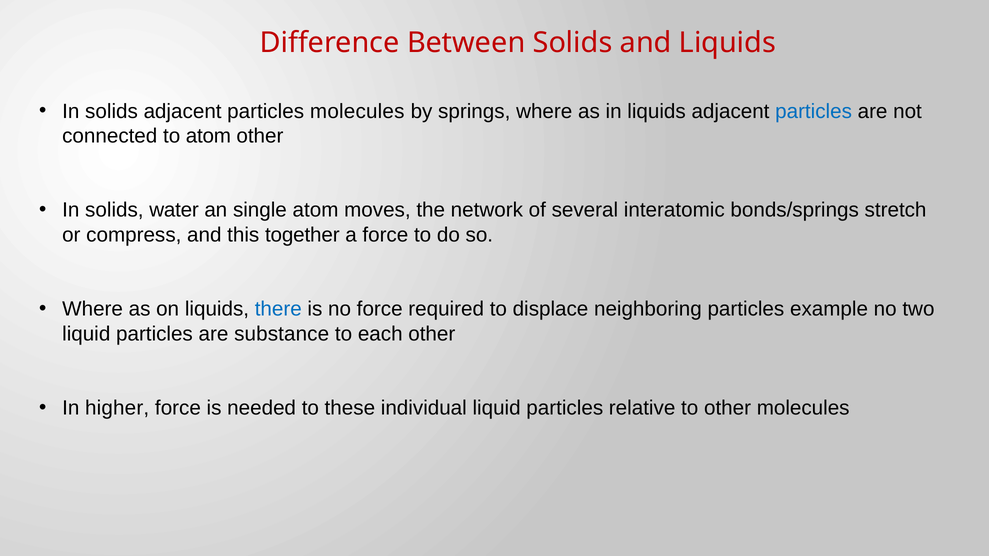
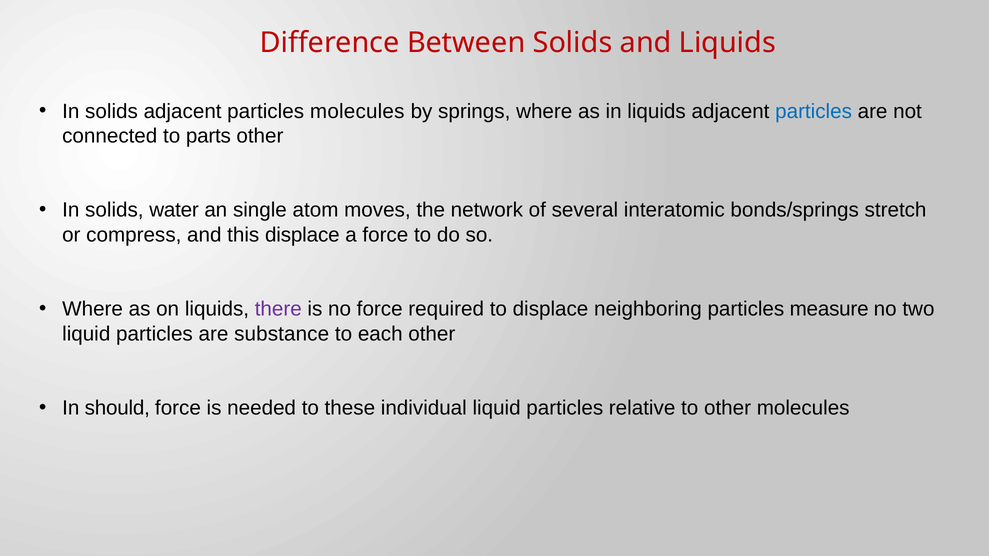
to atom: atom -> parts
this together: together -> displace
there colour: blue -> purple
example: example -> measure
higher: higher -> should
